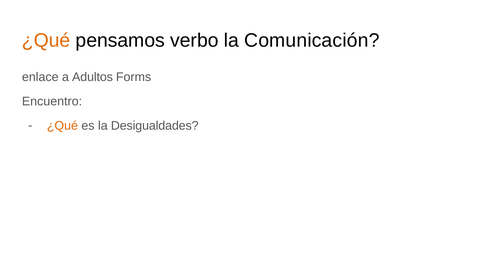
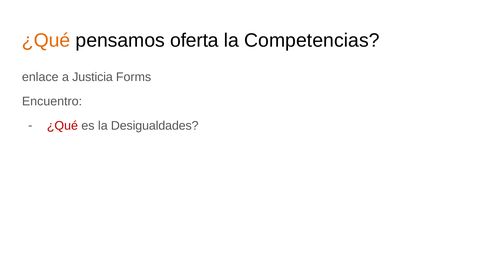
verbo: verbo -> oferta
Comunicación: Comunicación -> Competencias
Adultos: Adultos -> Justicia
¿Qué at (62, 126) colour: orange -> red
